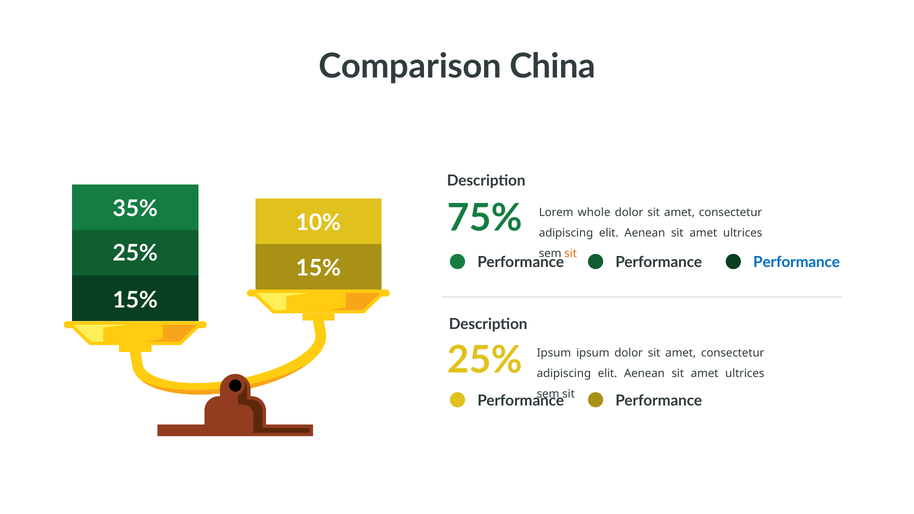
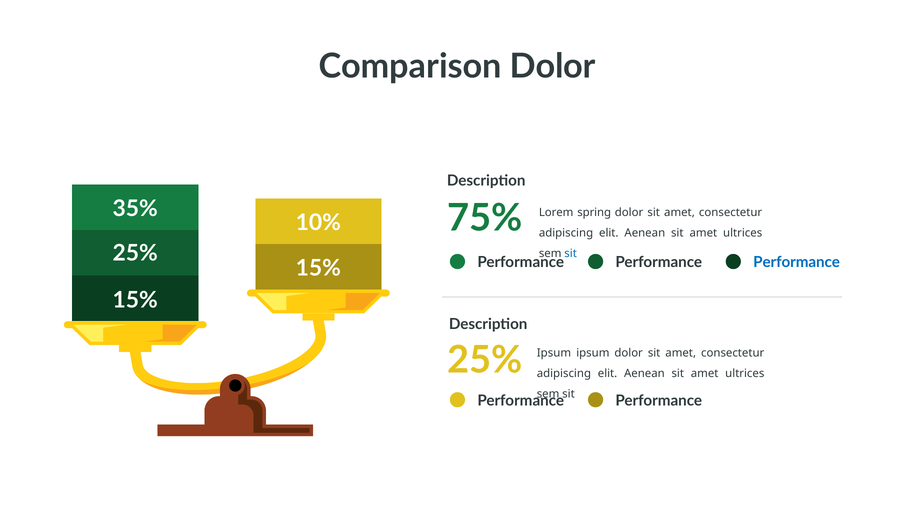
Comparison China: China -> Dolor
whole: whole -> spring
sit at (571, 254) colour: orange -> blue
